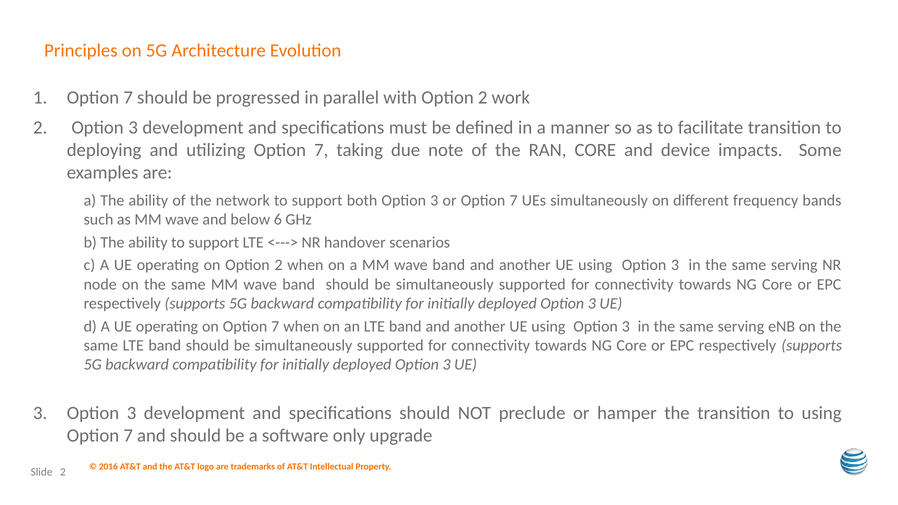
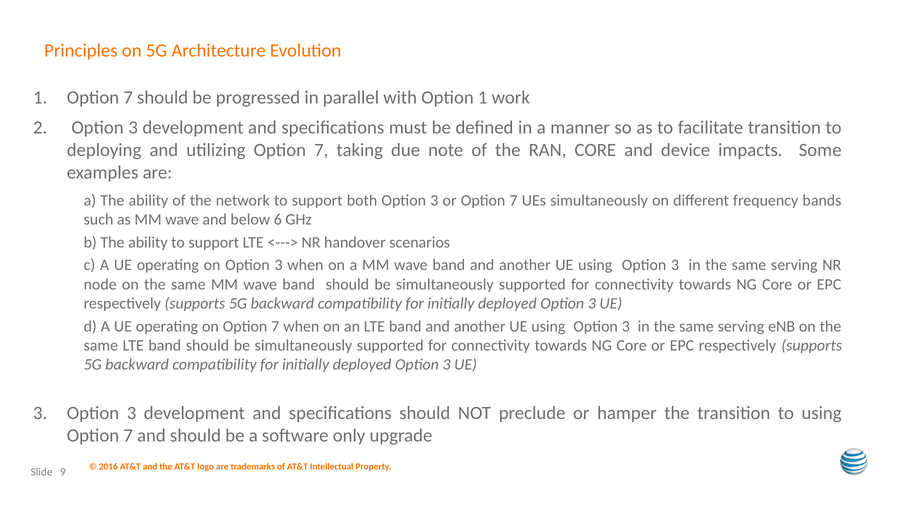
with Option 2: 2 -> 1
on Option 2: 2 -> 3
Slide 2: 2 -> 9
